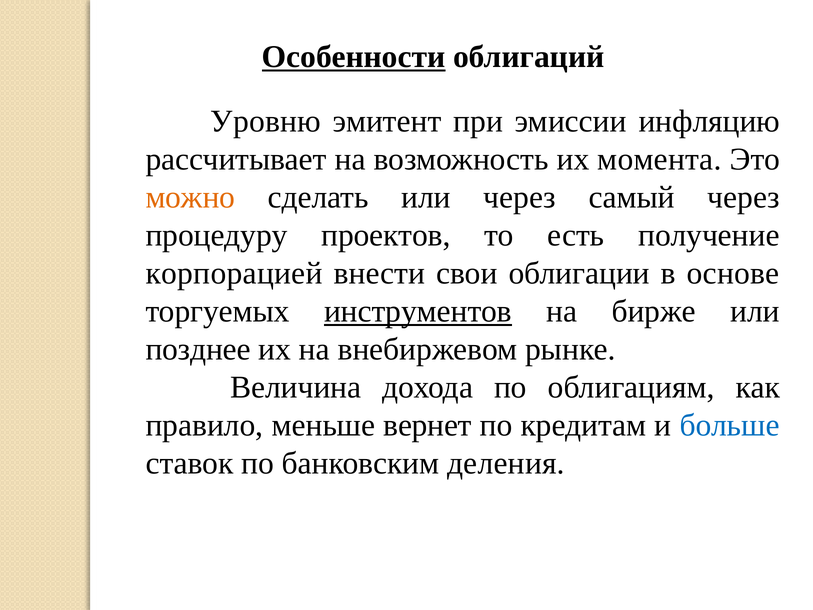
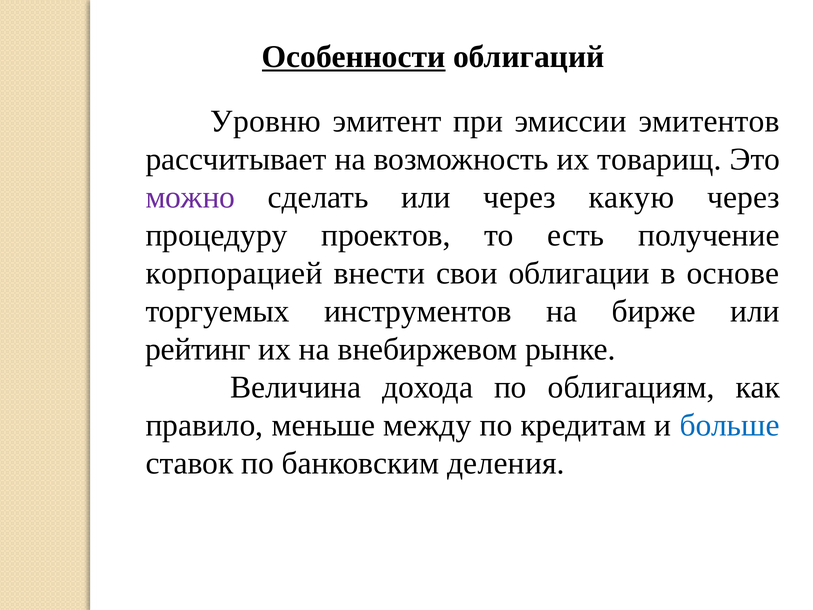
инфляцию: инфляцию -> эмитентов
момента: момента -> товарищ
можно colour: orange -> purple
самый: самый -> какую
инструментов underline: present -> none
позднее: позднее -> рейтинг
вернет: вернет -> между
